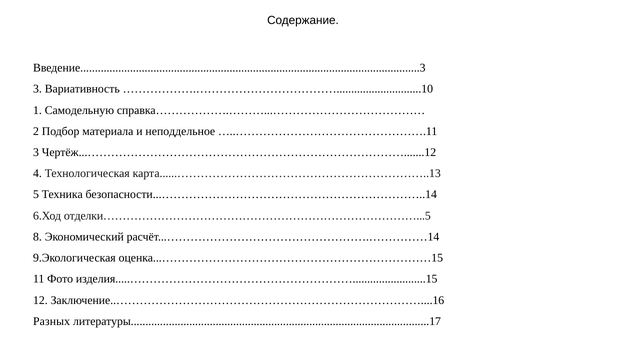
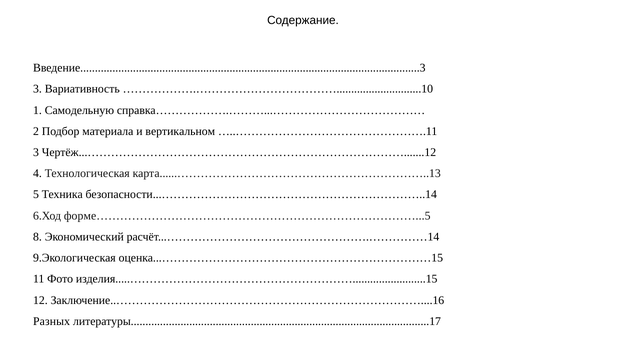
неподдельное: неподдельное -> вертикальном
отделки………………………………………………………………………...5: отделки………………………………………………………………………...5 -> форме………………………………………………………………………...5
